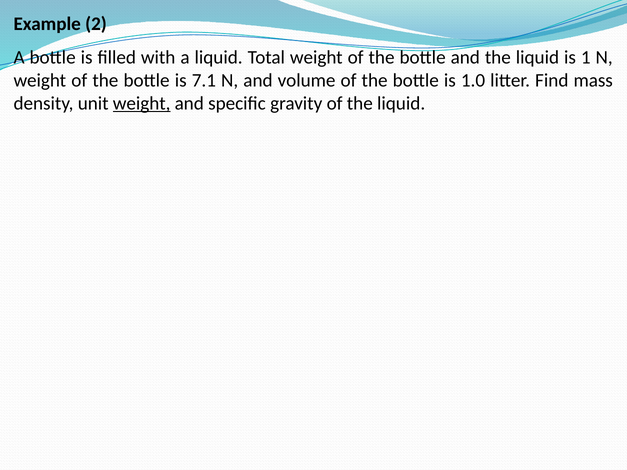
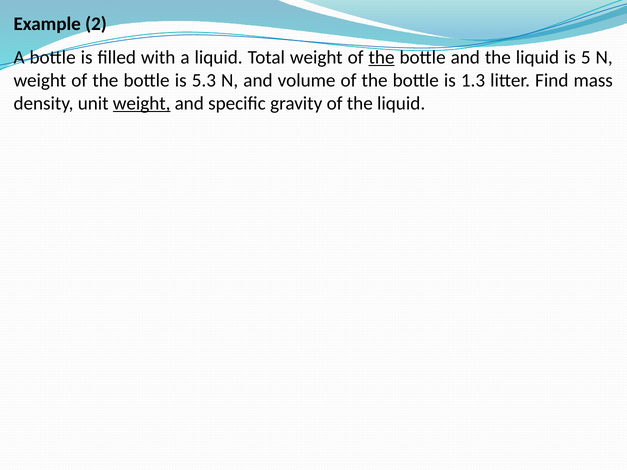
the at (382, 57) underline: none -> present
1: 1 -> 5
7.1: 7.1 -> 5.3
1.0: 1.0 -> 1.3
